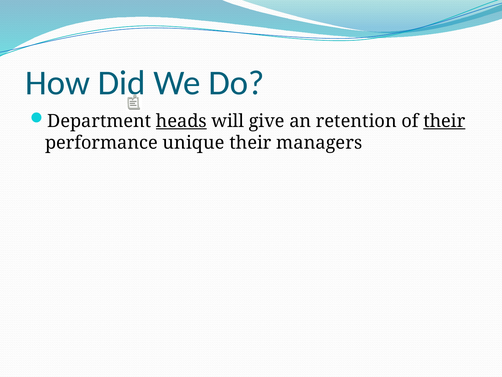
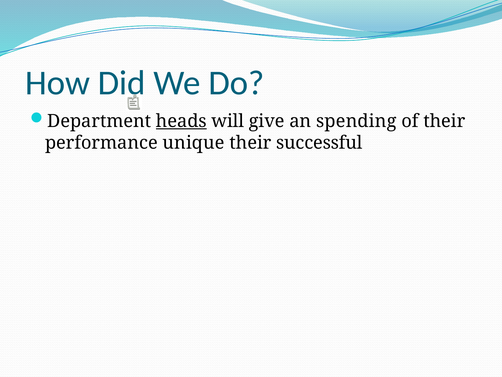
retention: retention -> spending
their at (444, 121) underline: present -> none
managers: managers -> successful
